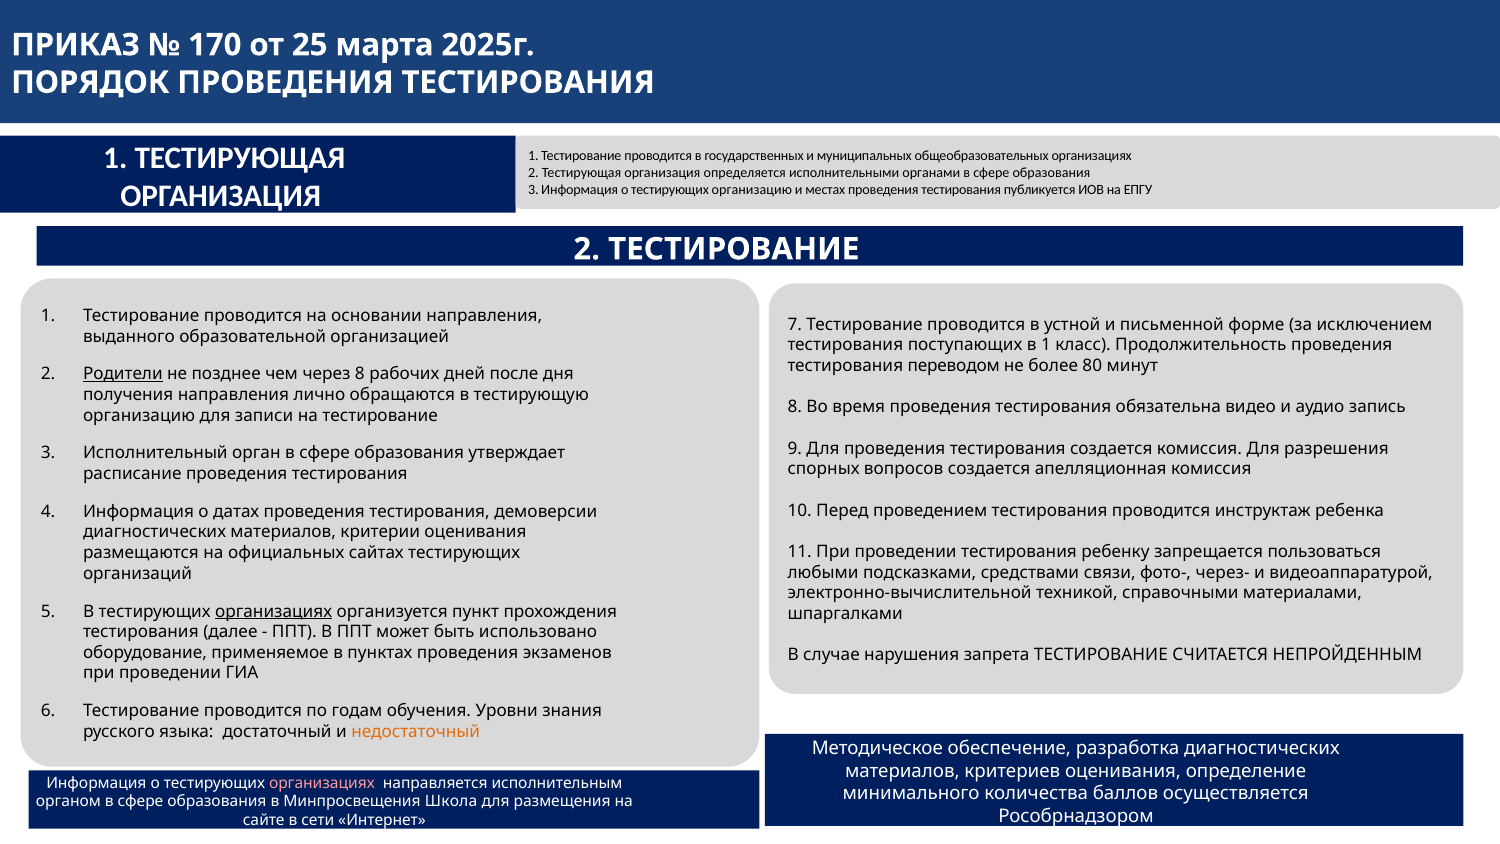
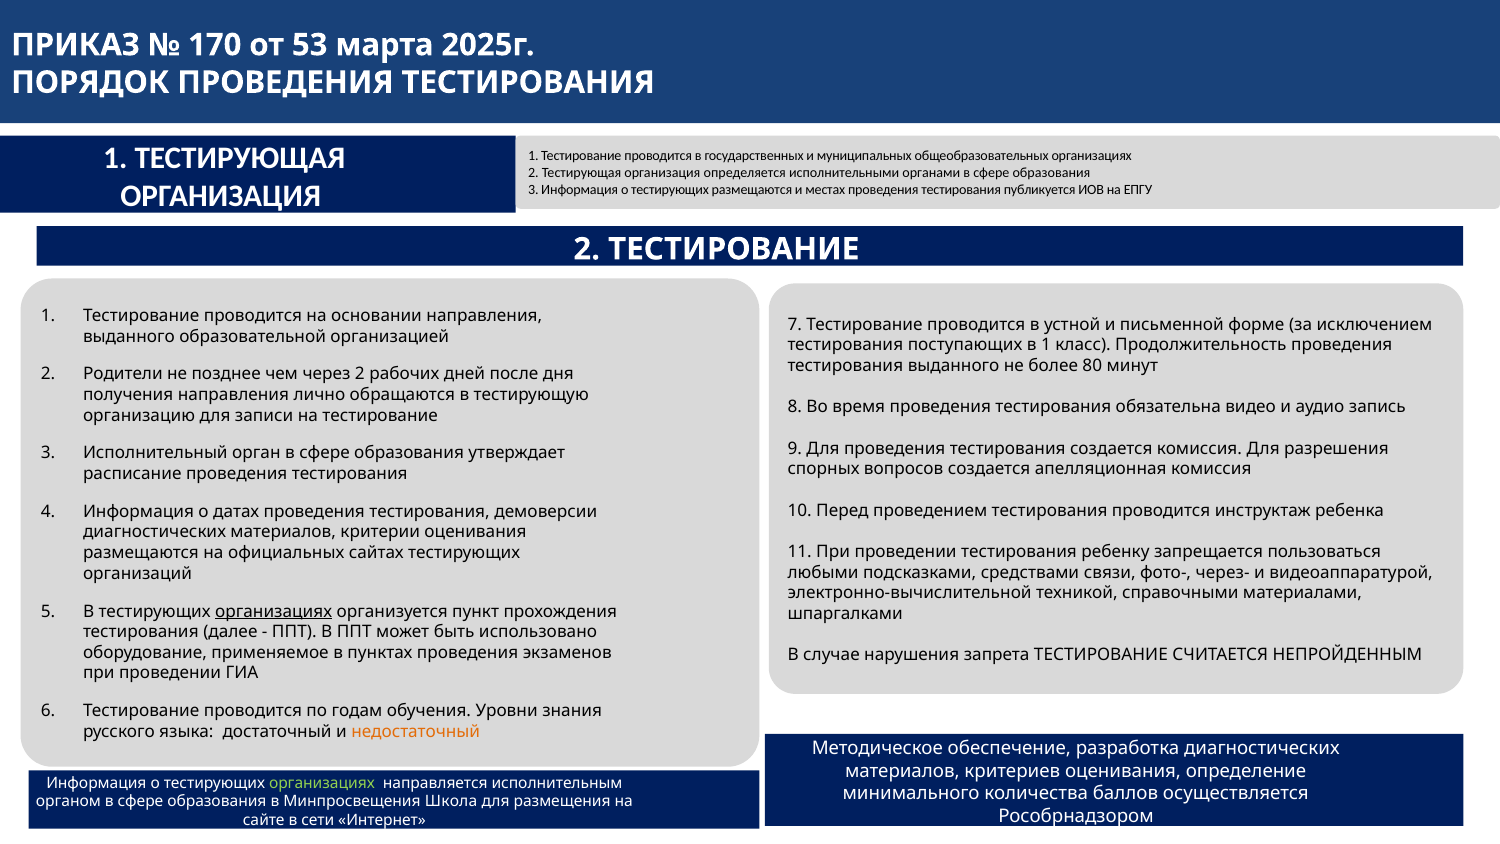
25: 25 -> 53
тестирующих организацию: организацию -> размещаются
тестирования переводом: переводом -> выданного
Родители underline: present -> none
через 8: 8 -> 2
организациях at (322, 783) colour: pink -> light green
